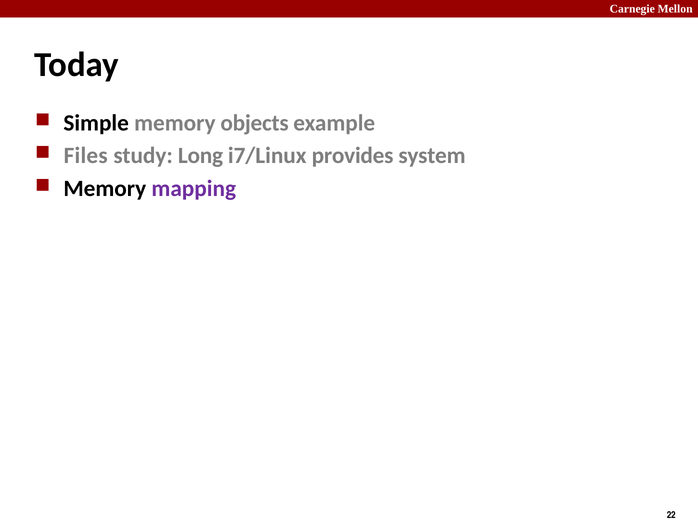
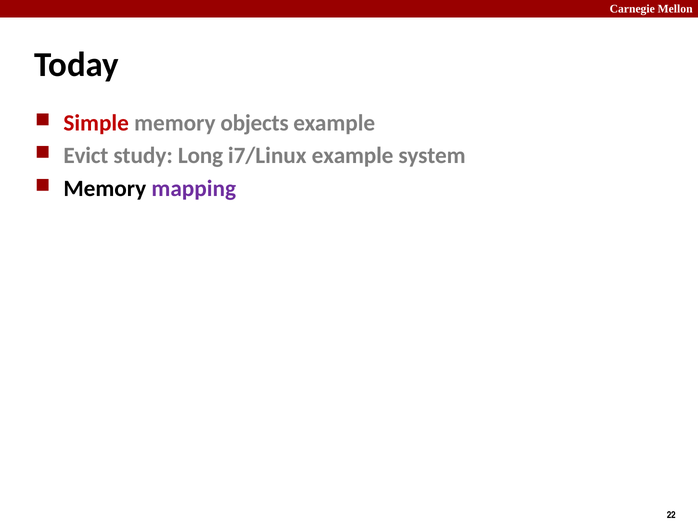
Simple colour: black -> red
Files: Files -> Evict
i7/Linux provides: provides -> example
